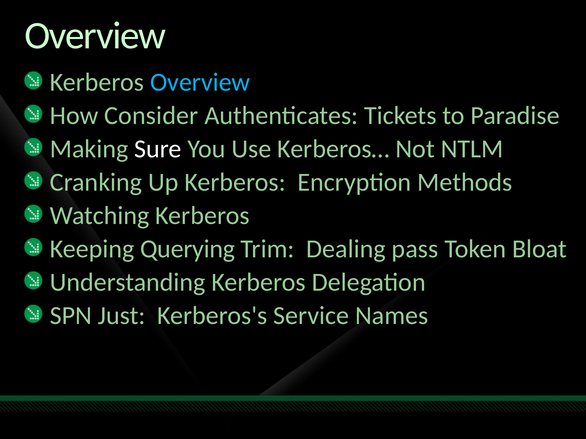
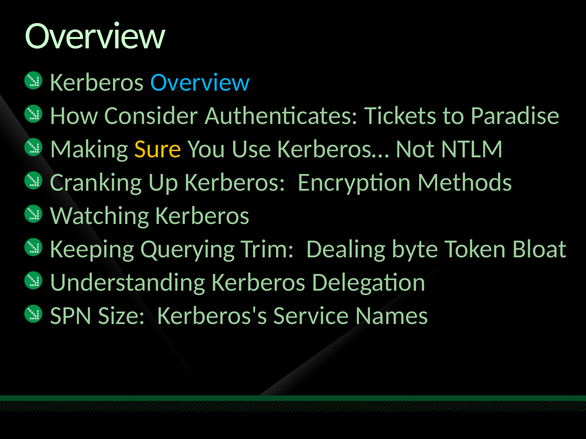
Sure colour: white -> yellow
pass: pass -> byte
Just: Just -> Size
